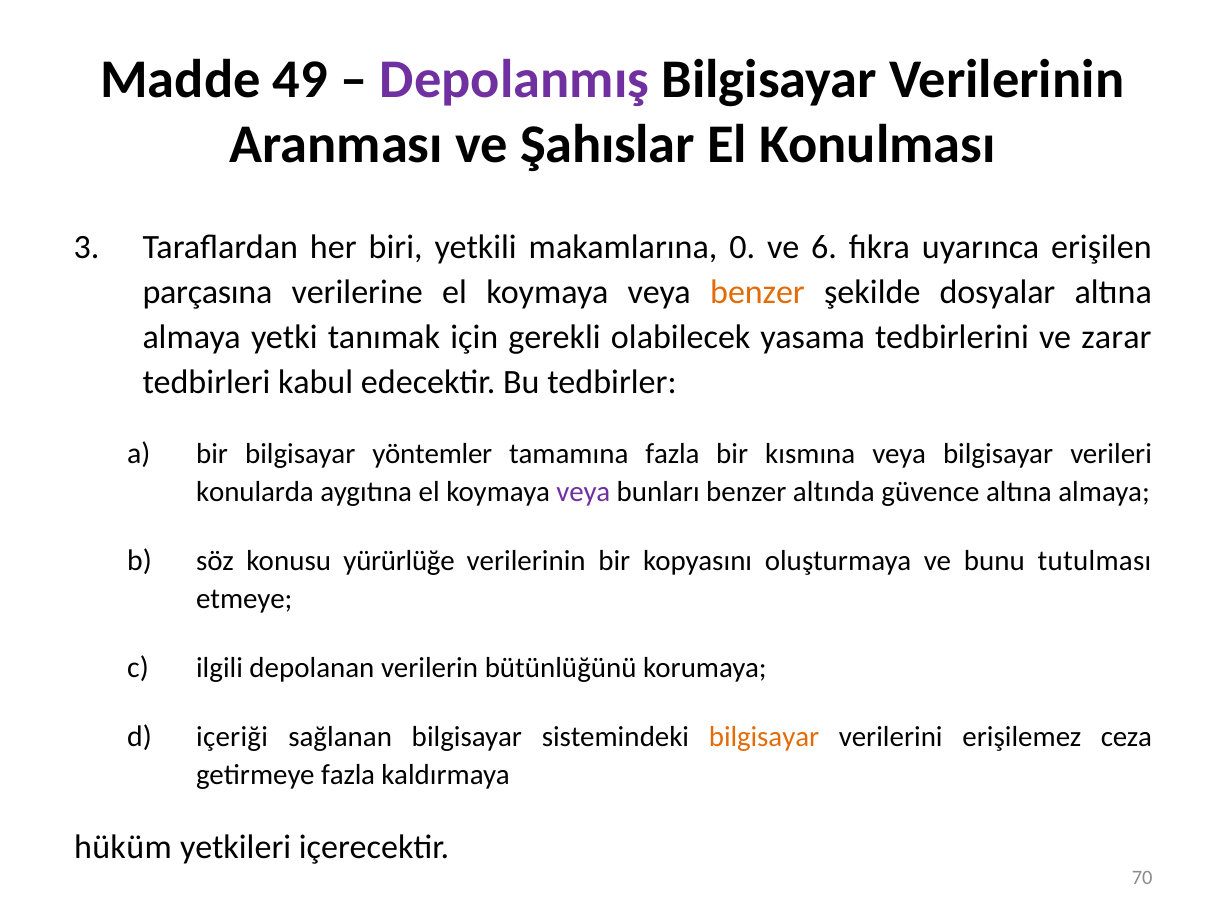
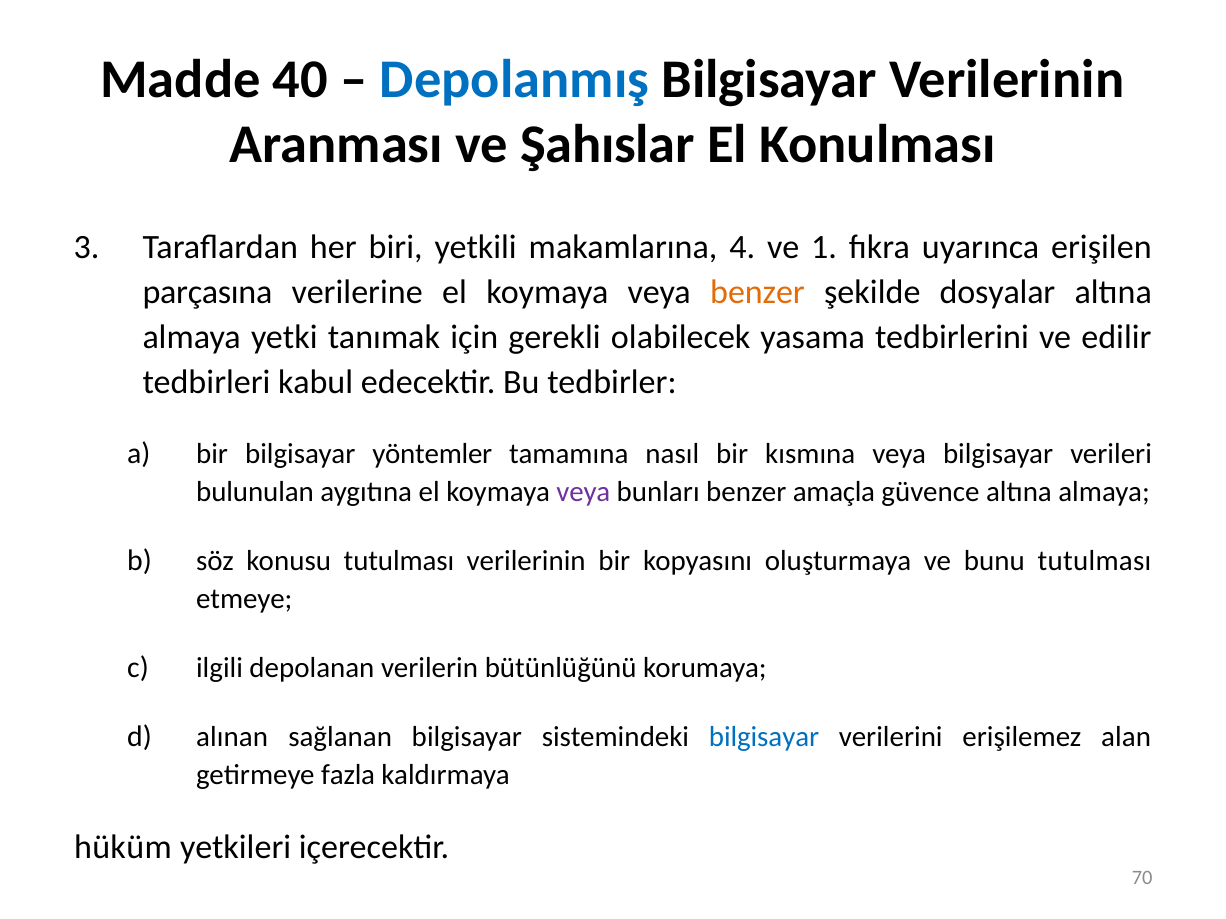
49: 49 -> 40
Depolanmış colour: purple -> blue
0: 0 -> 4
6: 6 -> 1
zarar: zarar -> edilir
tamamına fazla: fazla -> nasıl
konularda: konularda -> bulunulan
altında: altında -> amaçla
konusu yürürlüğe: yürürlüğe -> tutulması
içeriği: içeriği -> alınan
bilgisayar at (764, 737) colour: orange -> blue
ceza: ceza -> alan
